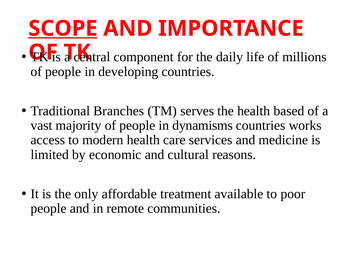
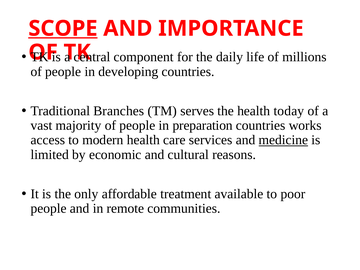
based: based -> today
dynamisms: dynamisms -> preparation
medicine underline: none -> present
